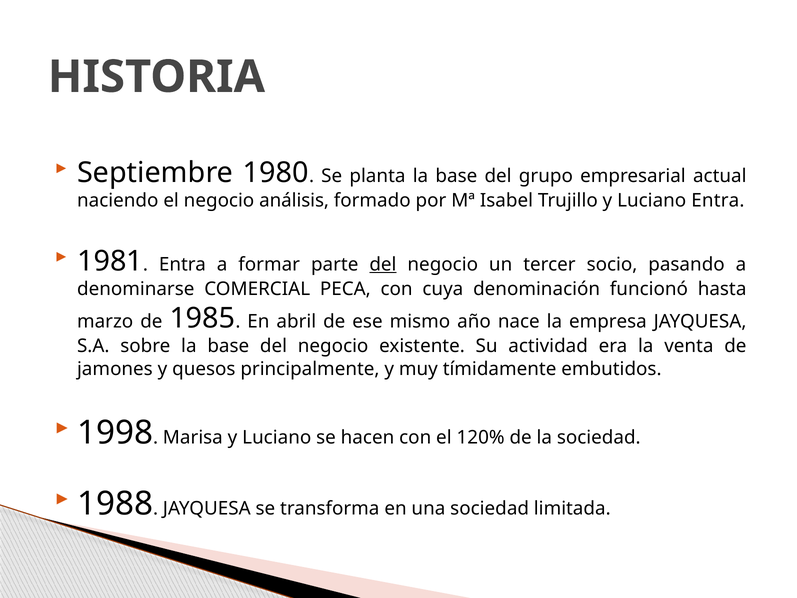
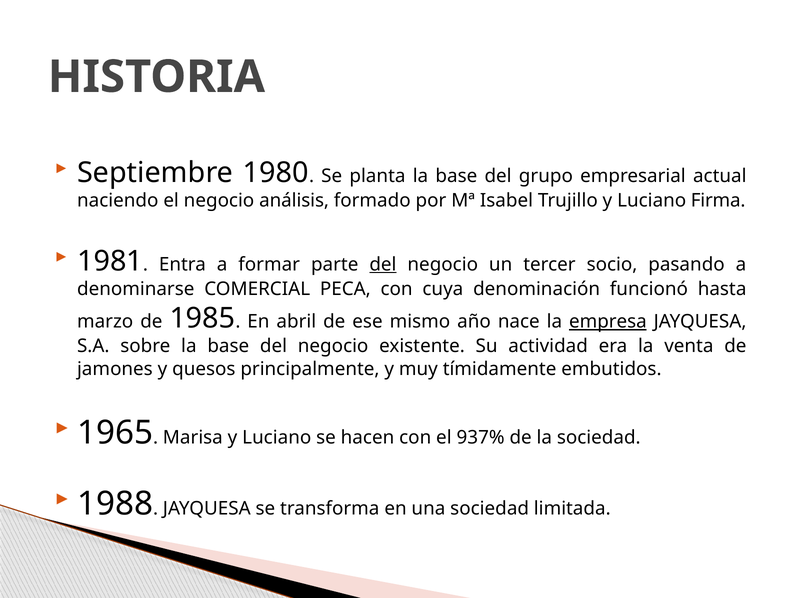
Luciano Entra: Entra -> Firma
empresa underline: none -> present
1998: 1998 -> 1965
120%: 120% -> 937%
